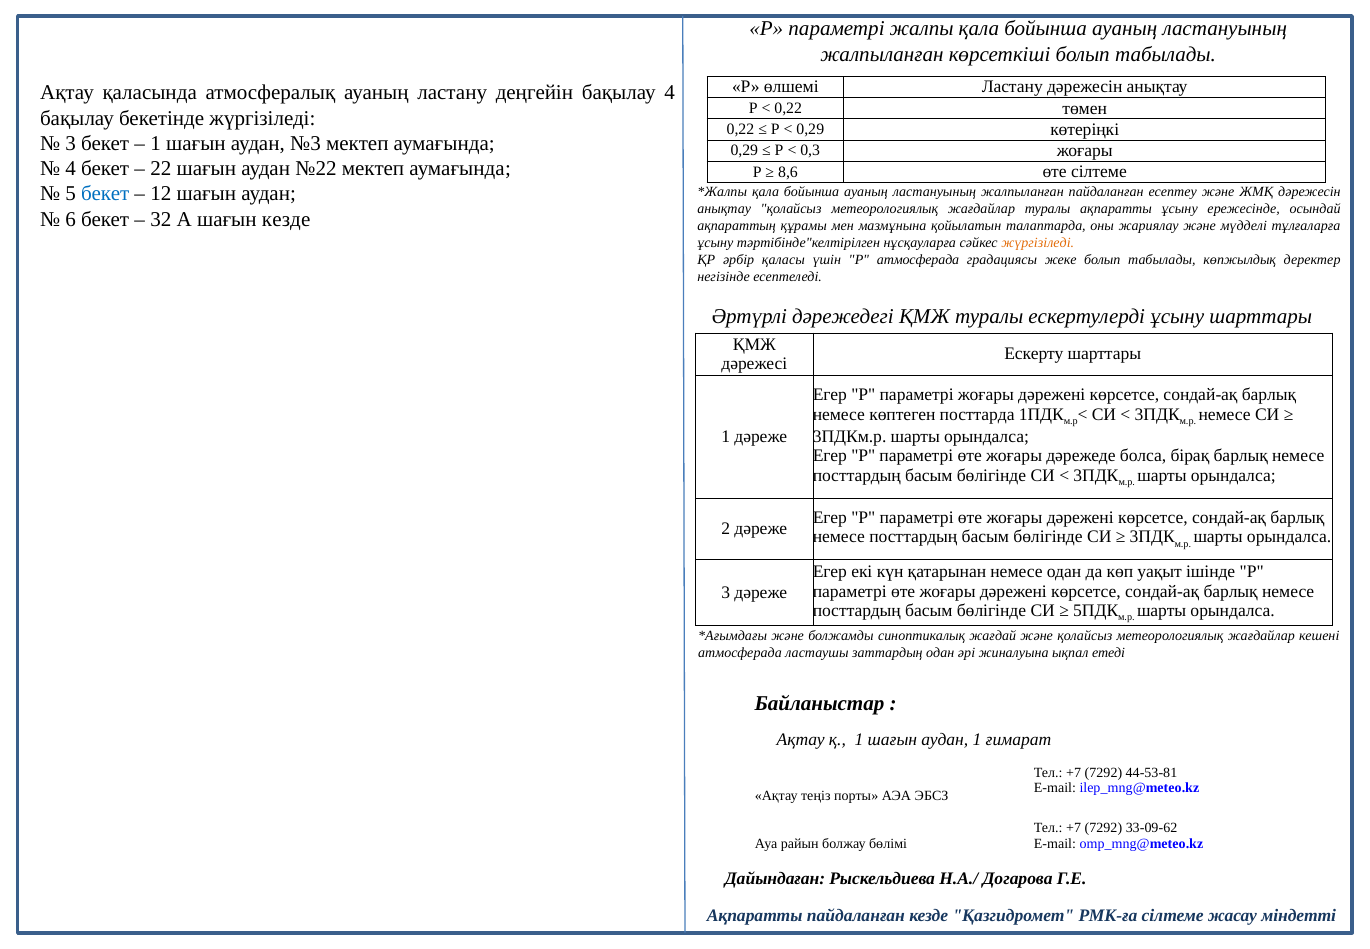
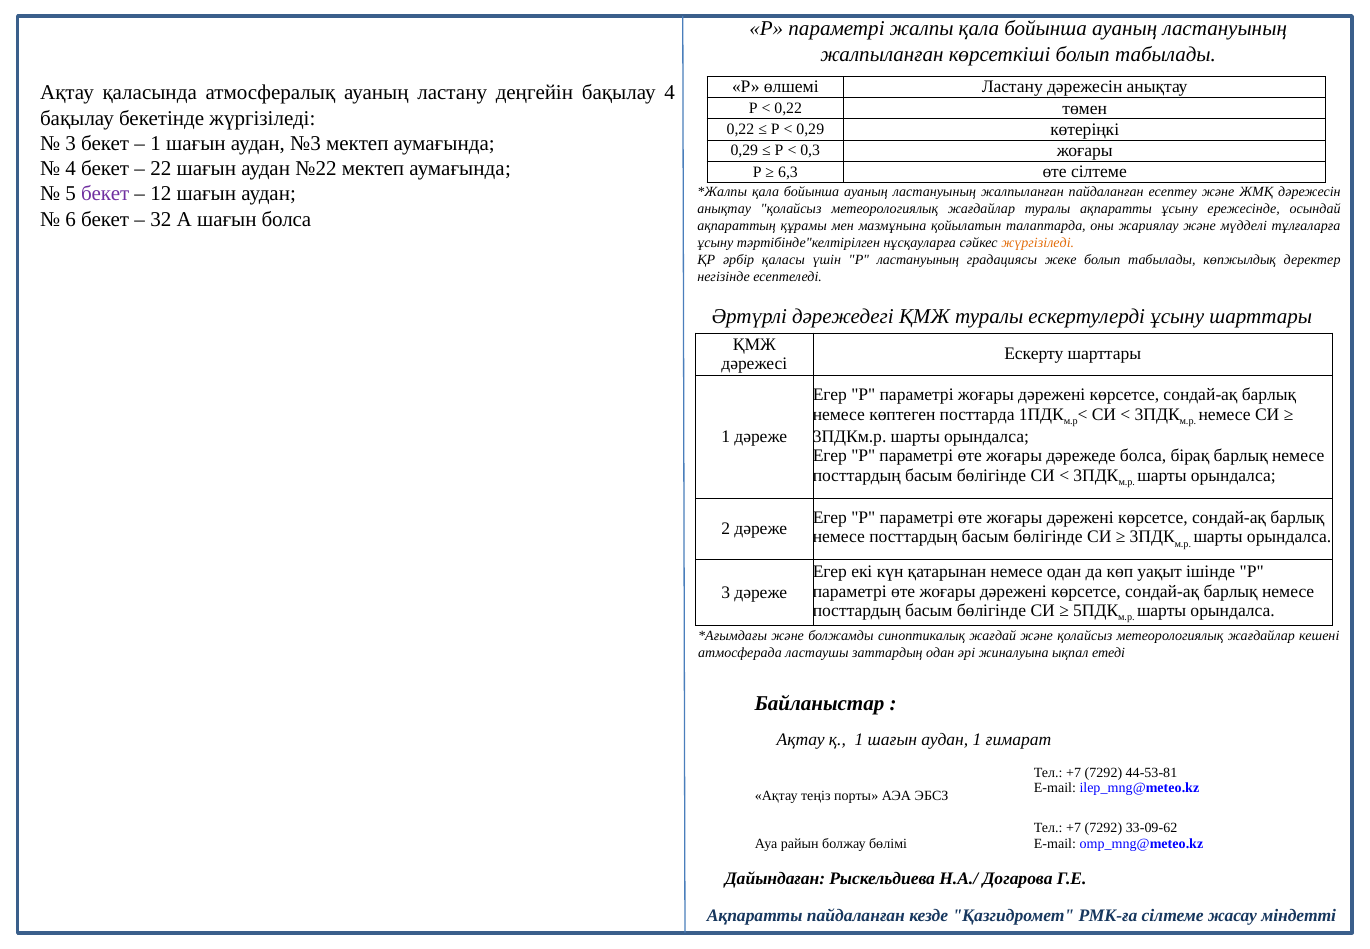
8,6: 8,6 -> 6,3
бекет at (105, 194) colour: blue -> purple
шағын кезде: кезде -> болса
Р атмосферада: атмосферада -> ластануының
